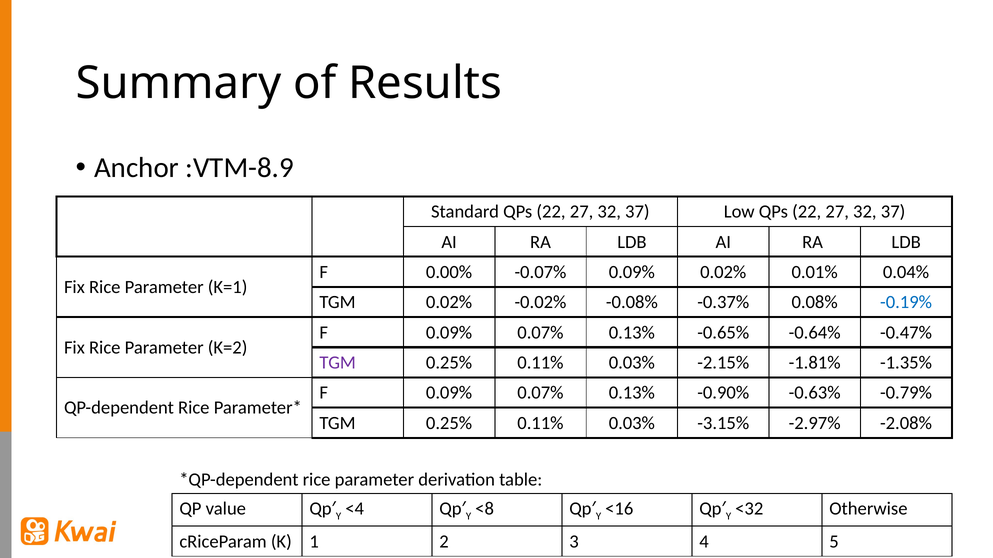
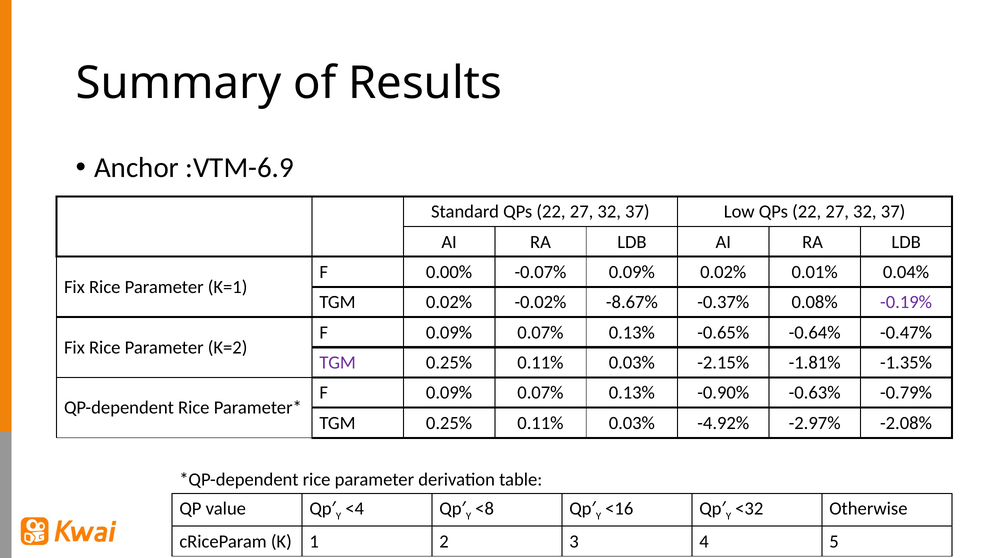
:VTM-8.9: :VTM-8.9 -> :VTM-6.9
-0.08%: -0.08% -> -8.67%
-0.19% colour: blue -> purple
-3.15%: -3.15% -> -4.92%
